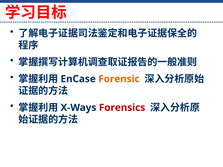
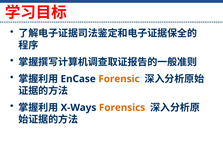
Forensics colour: red -> orange
